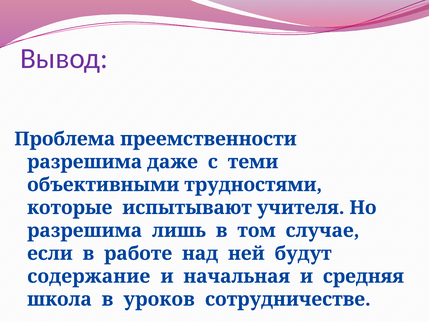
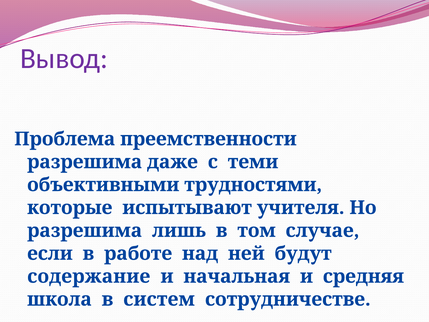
уроков: уроков -> систем
